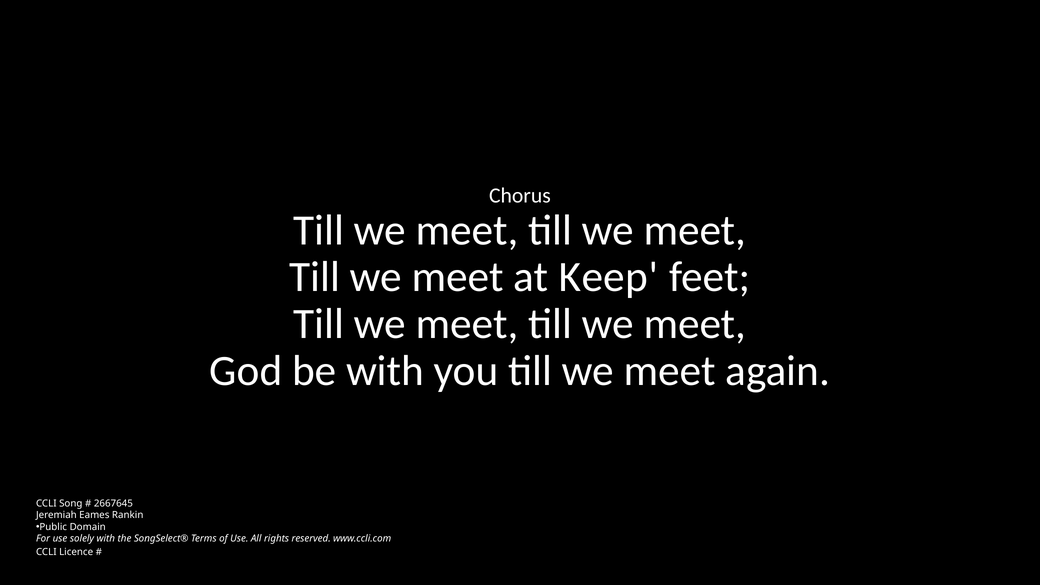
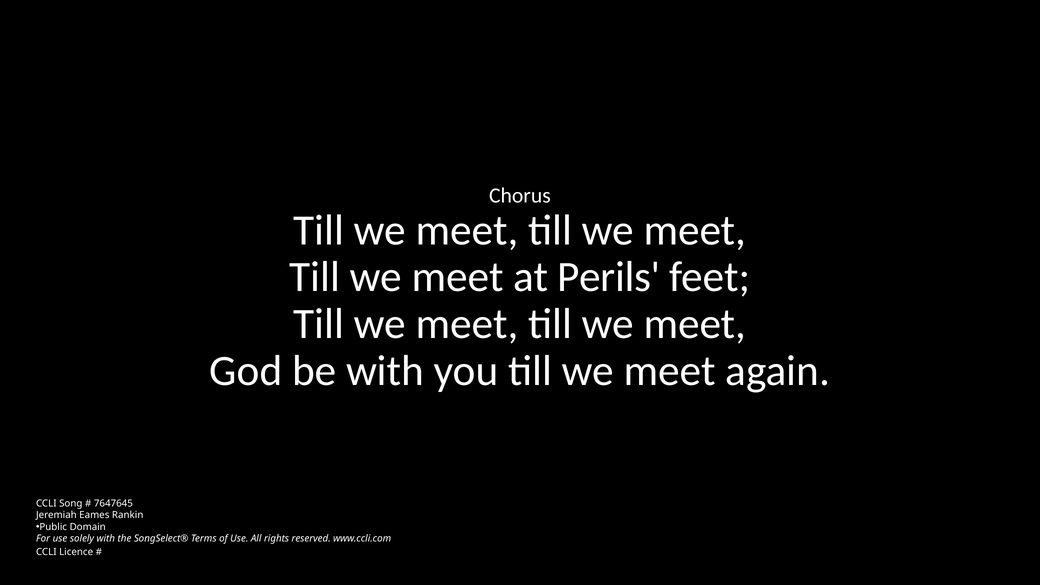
Keep: Keep -> Perils
2667645: 2667645 -> 7647645
